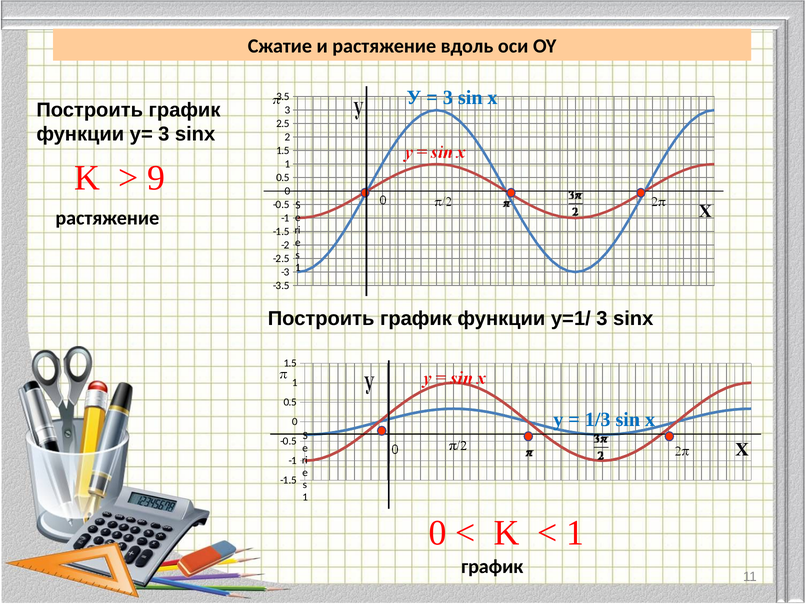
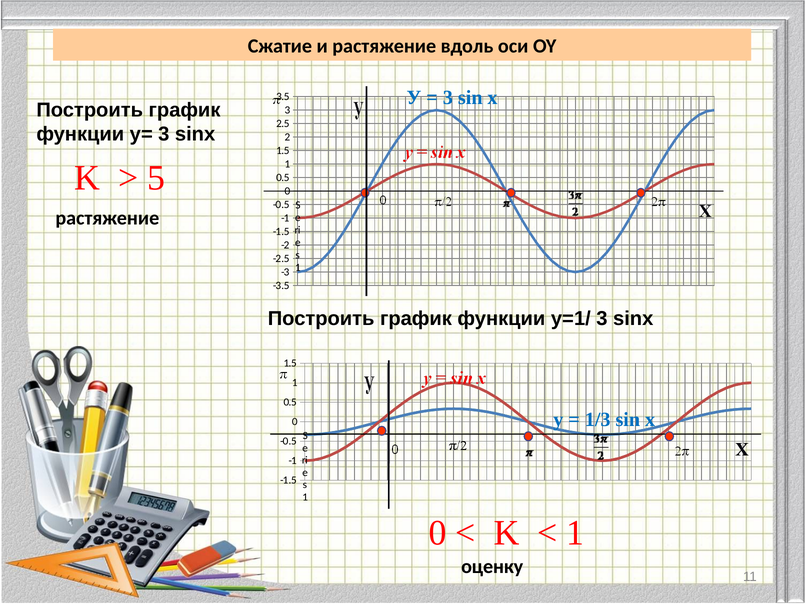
9: 9 -> 5
график at (492, 567): график -> оценку
